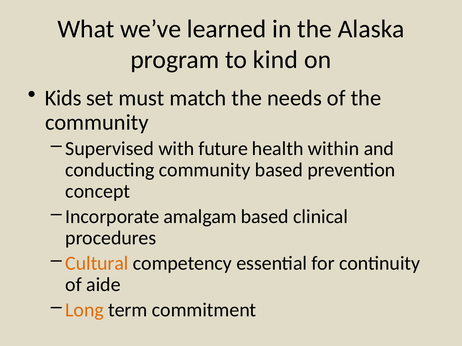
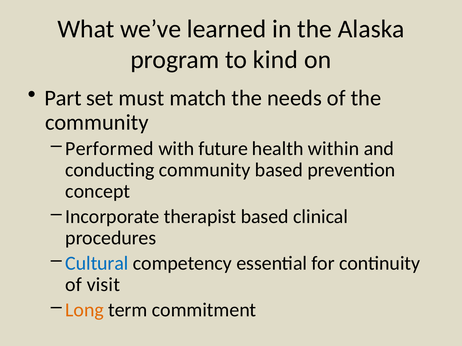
Kids: Kids -> Part
Supervised: Supervised -> Performed
amalgam: amalgam -> therapist
Cultural colour: orange -> blue
aide: aide -> visit
